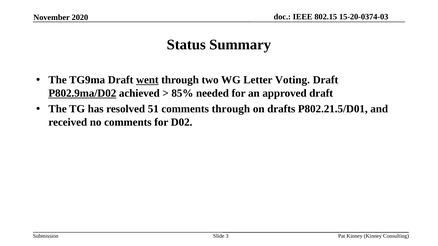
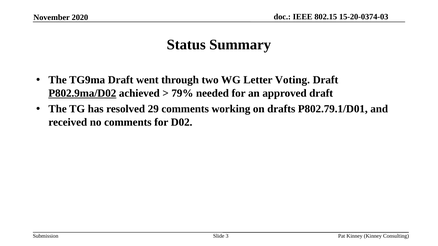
went underline: present -> none
85%: 85% -> 79%
51: 51 -> 29
comments through: through -> working
P802.21.5/D01: P802.21.5/D01 -> P802.79.1/D01
